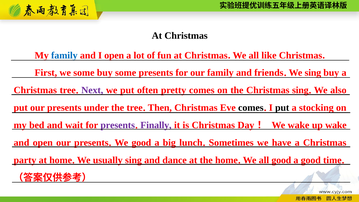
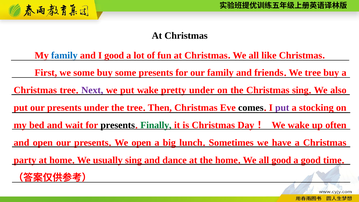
I open: open -> good
We sing: sing -> tree
put often: often -> wake
pretty comes: comes -> under
put at (282, 108) colour: black -> purple
presents at (118, 125) colour: purple -> black
Finally colour: purple -> green
up wake: wake -> often
We good: good -> open
